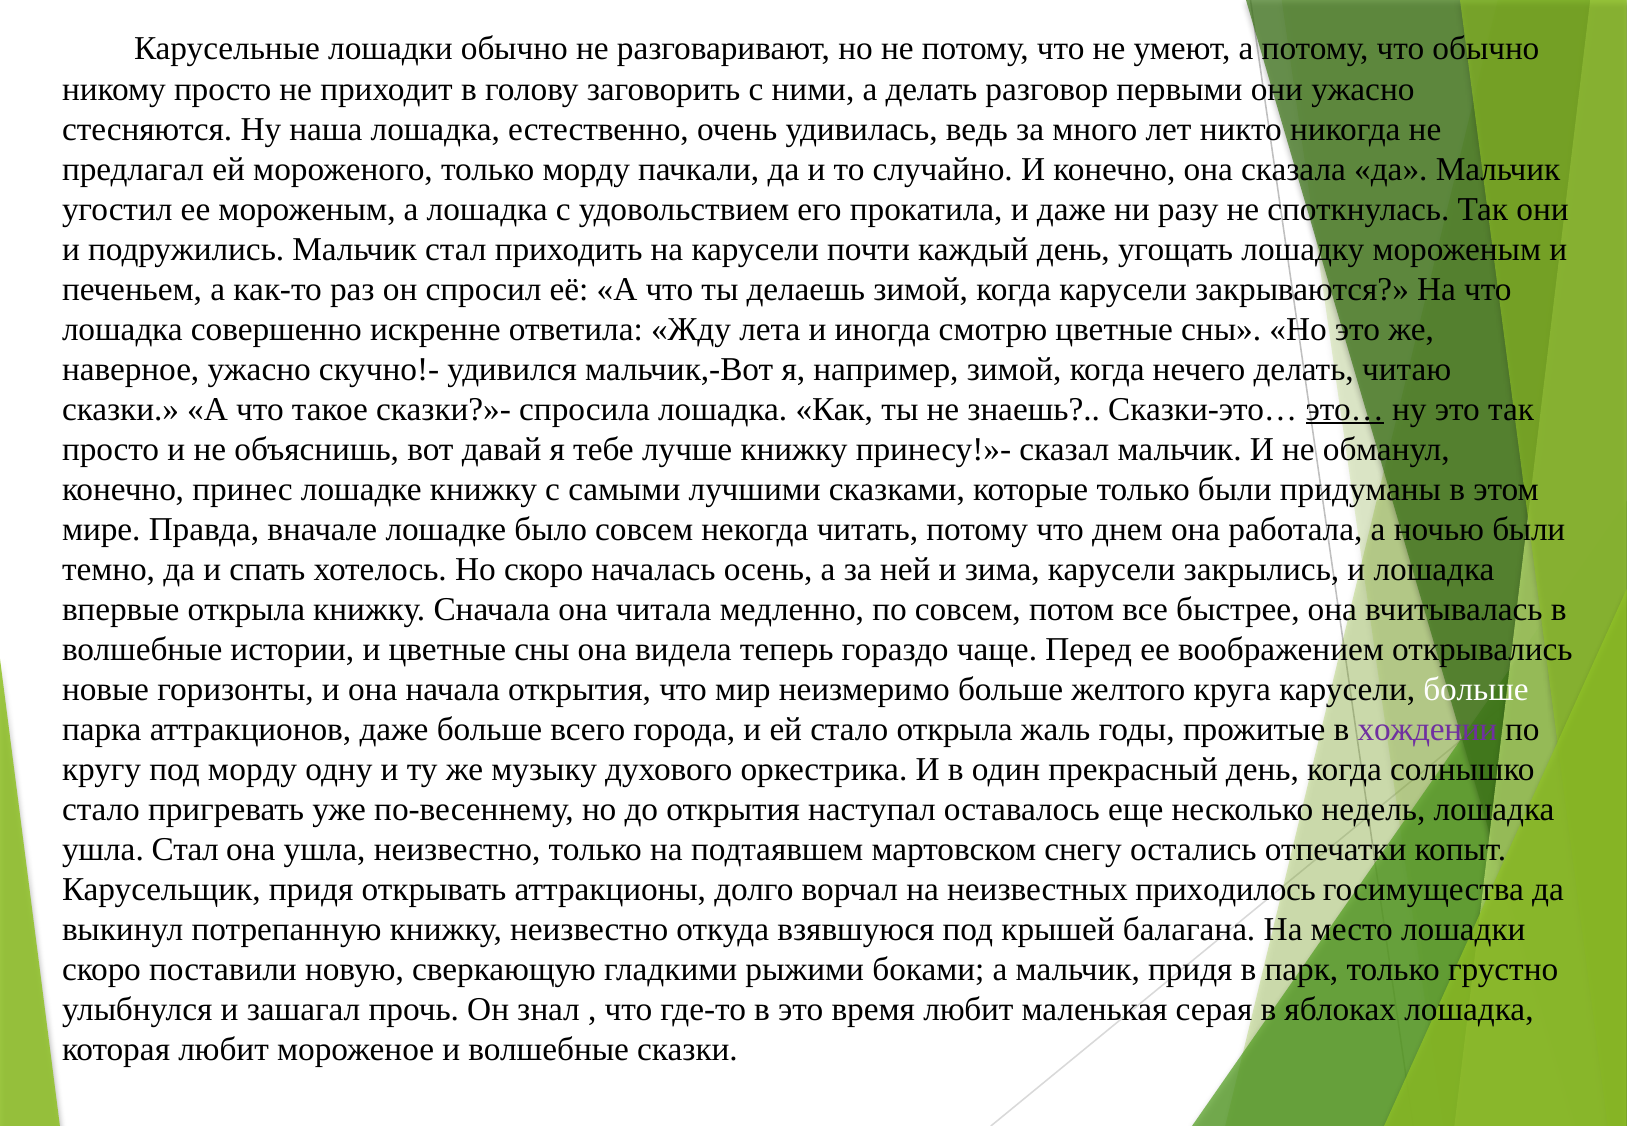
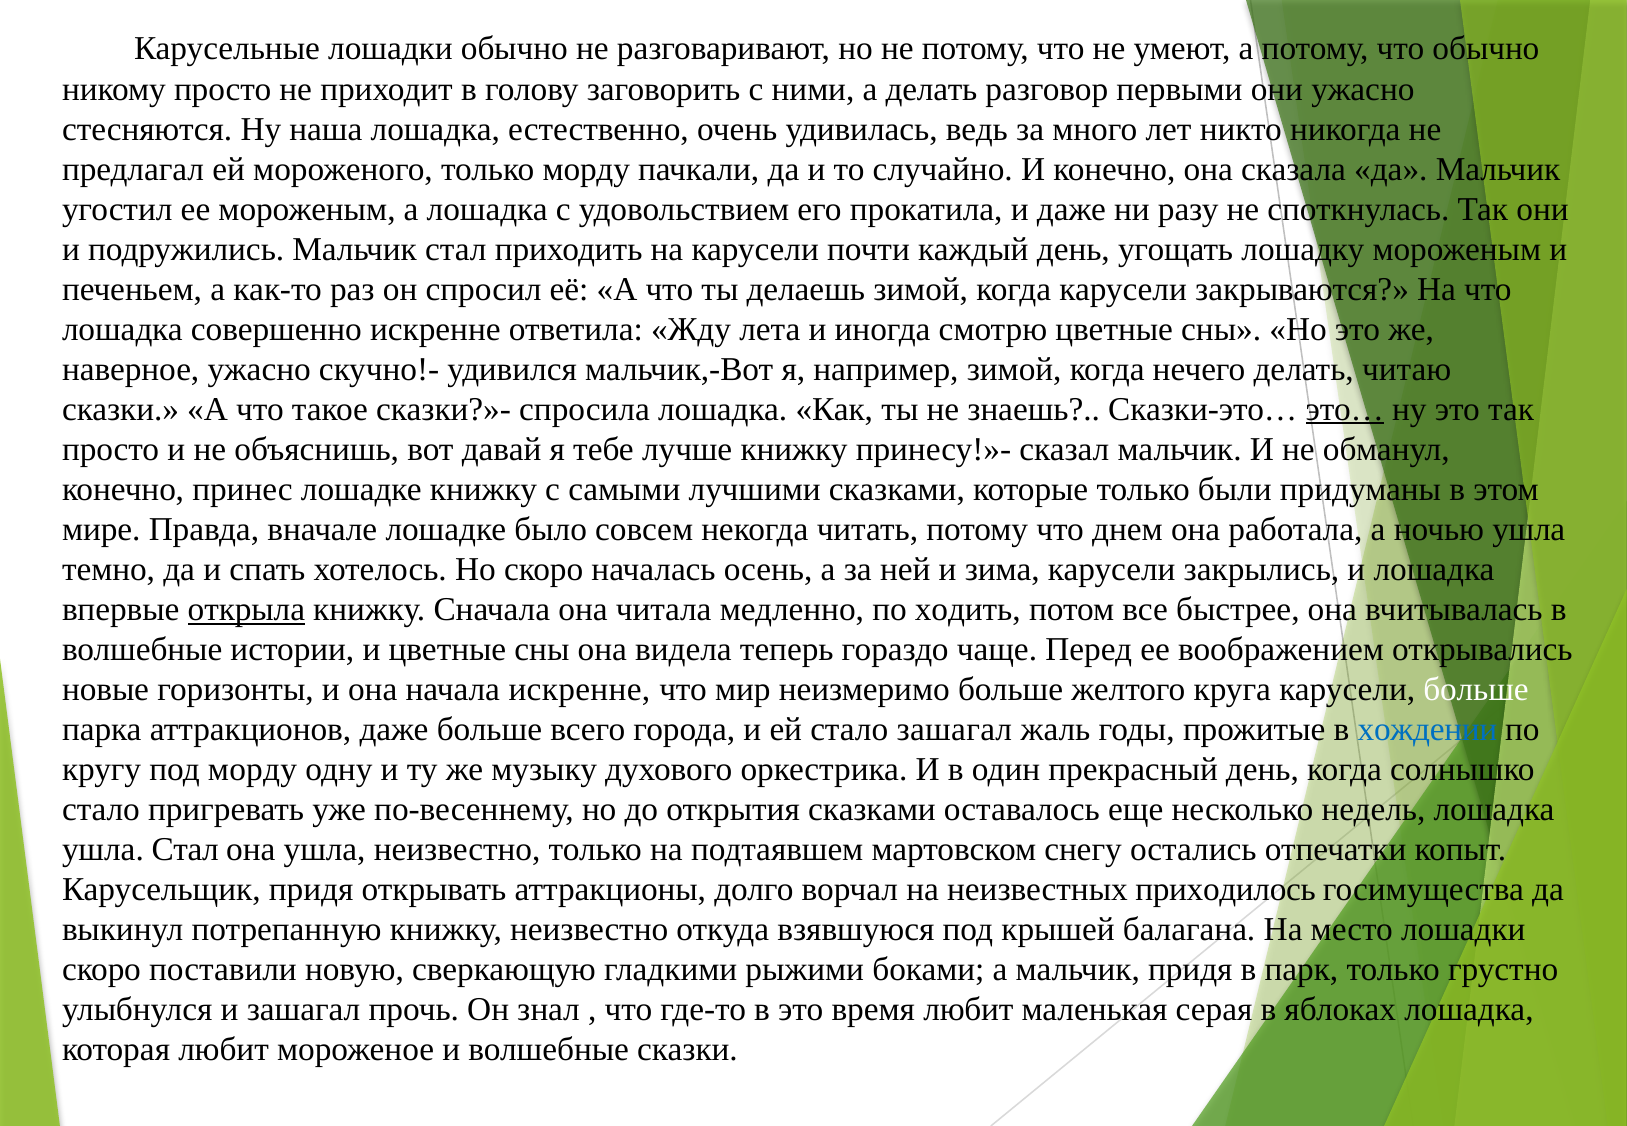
ночью были: были -> ушла
открыла at (246, 609) underline: none -> present
по совсем: совсем -> ходить
начала открытия: открытия -> искренне
стало открыла: открыла -> зашагал
хождении colour: purple -> blue
открытия наступал: наступал -> сказками
